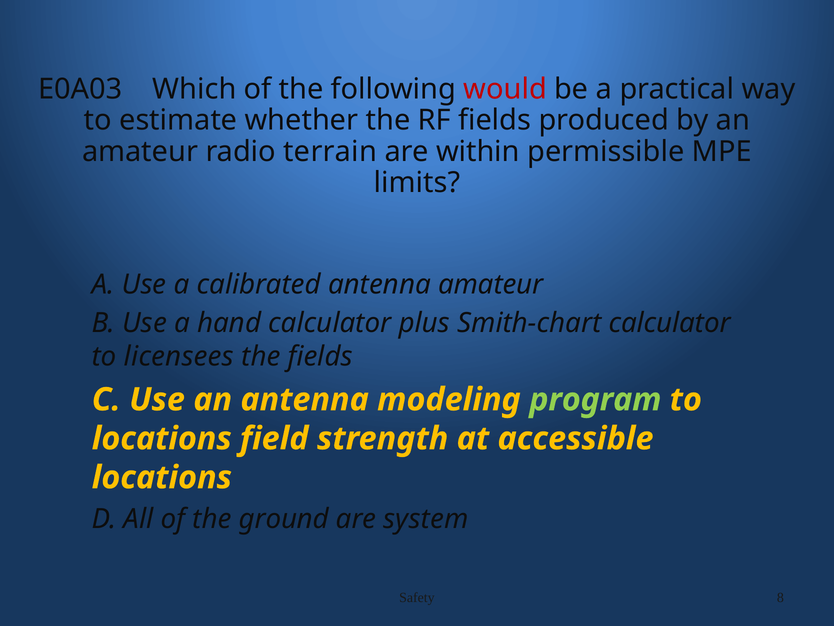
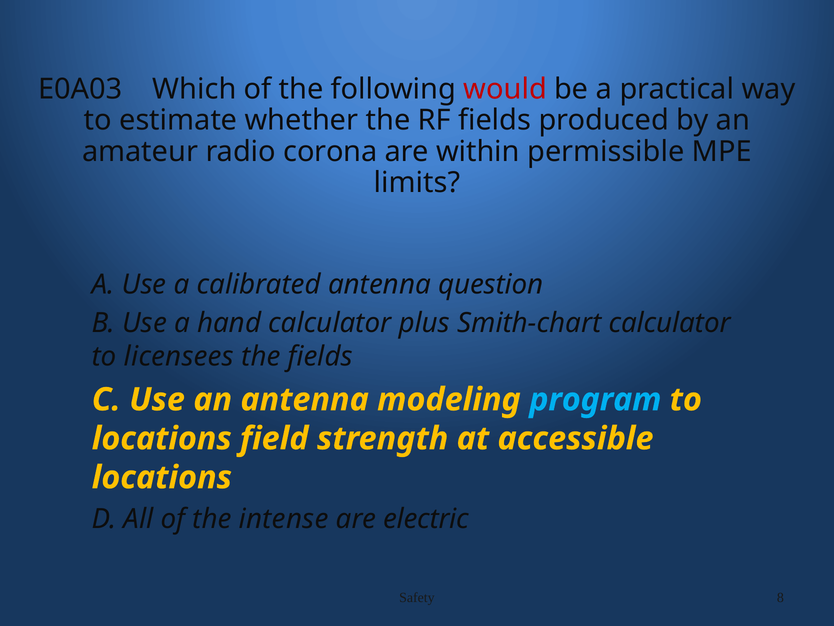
terrain: terrain -> corona
antenna amateur: amateur -> question
program colour: light green -> light blue
ground: ground -> intense
system: system -> electric
